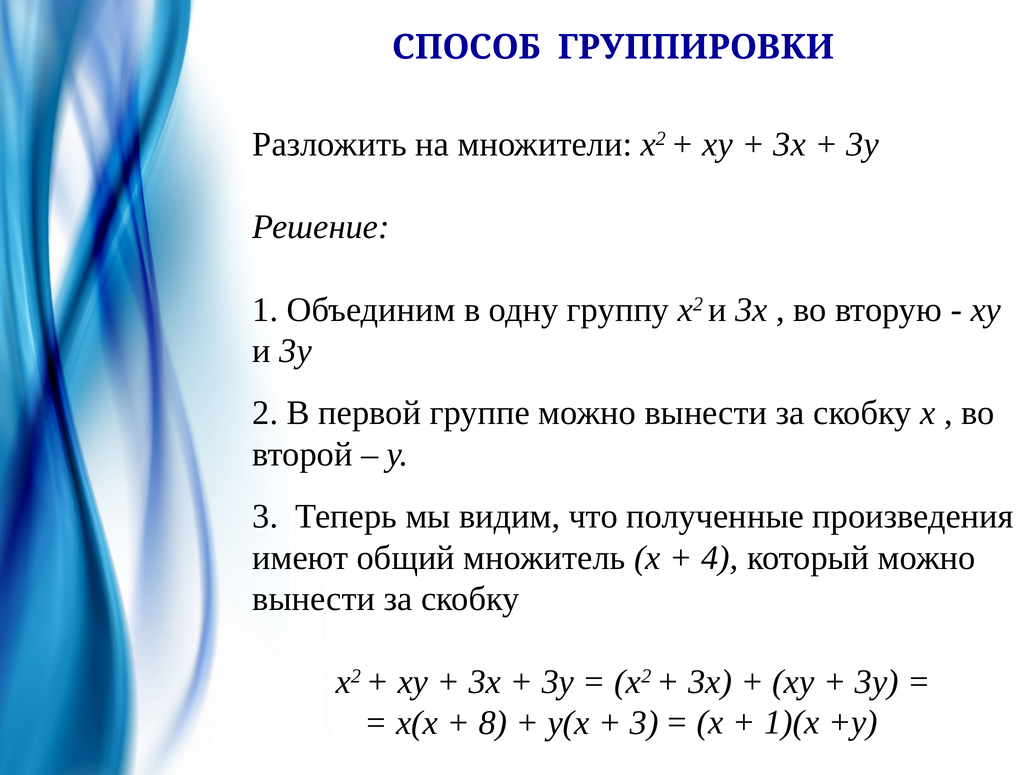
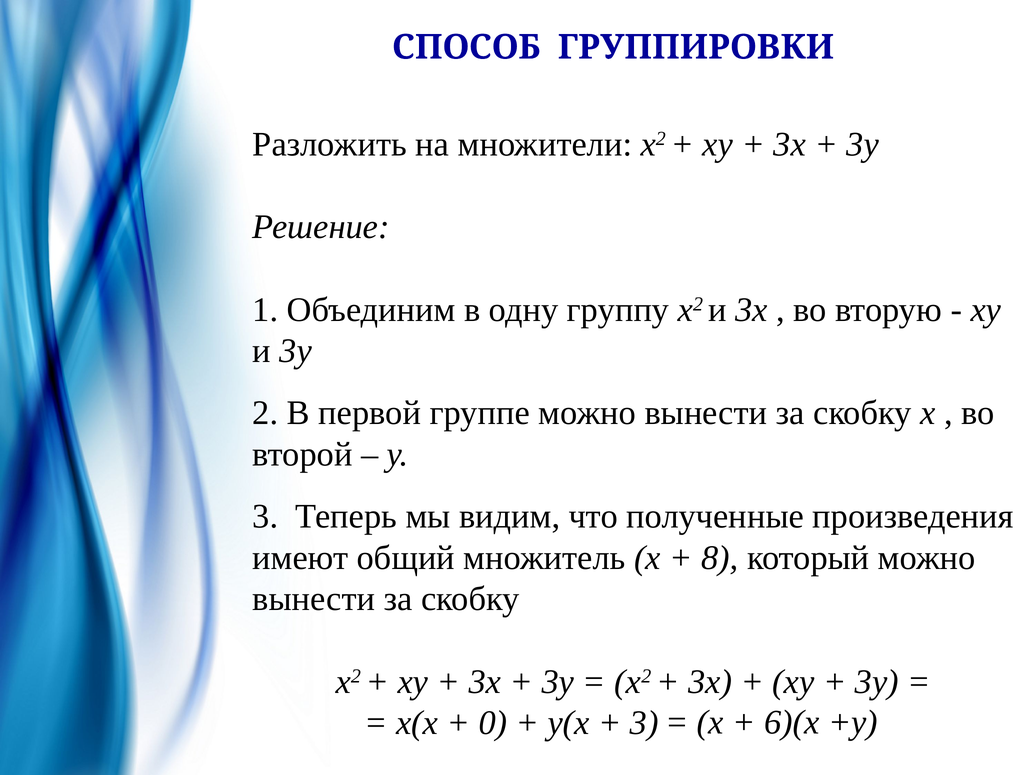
4: 4 -> 8
8: 8 -> 0
1)(х: 1)(х -> 6)(х
